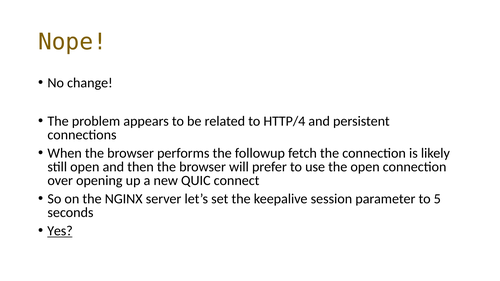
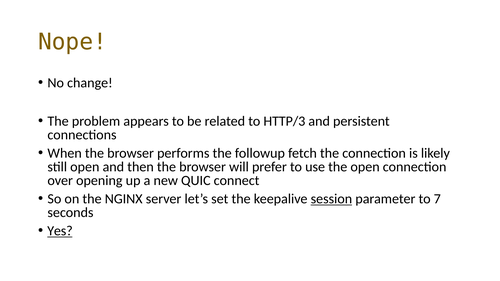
HTTP/4: HTTP/4 -> HTTP/3
session underline: none -> present
5: 5 -> 7
